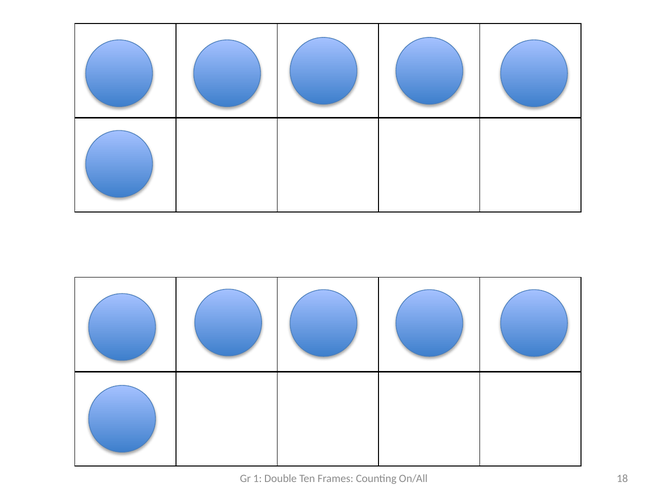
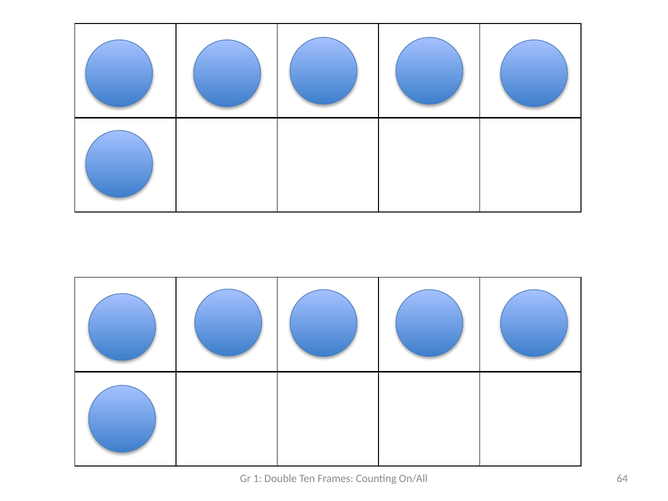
18: 18 -> 64
